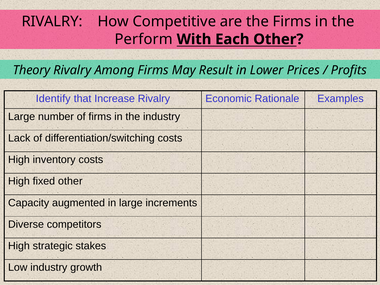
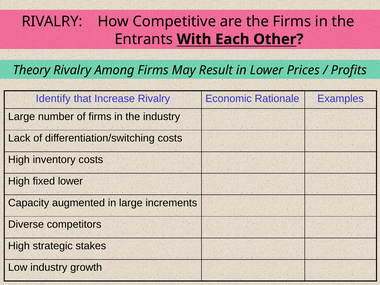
Perform: Perform -> Entrants
fixed other: other -> lower
